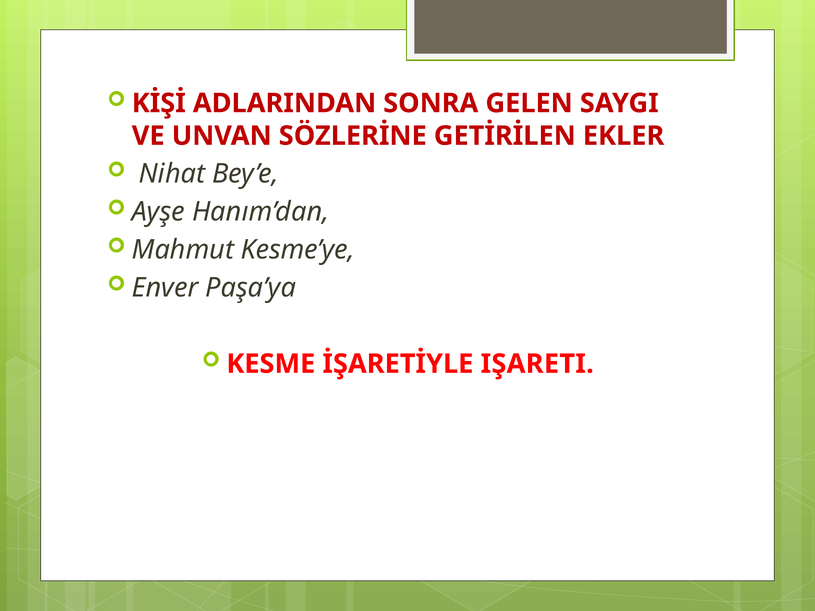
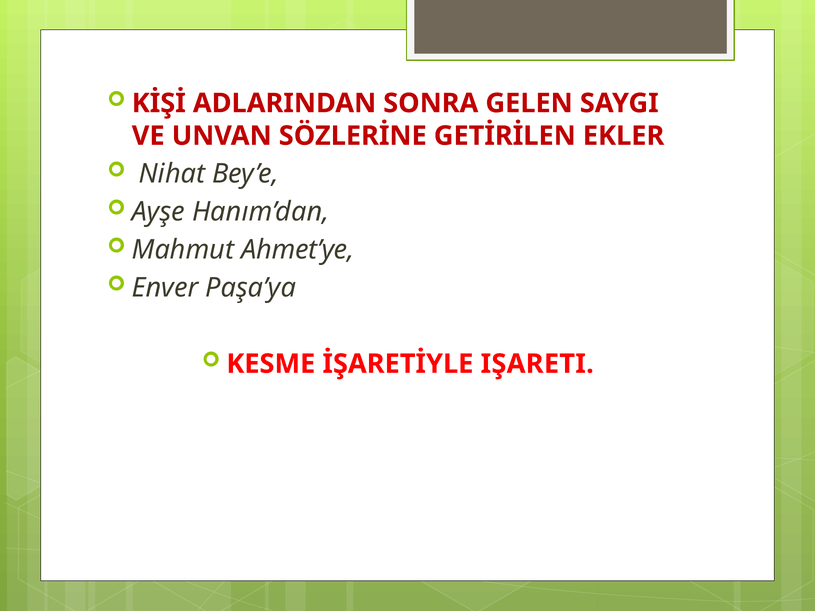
Kesme’ye: Kesme’ye -> Ahmet’ye
